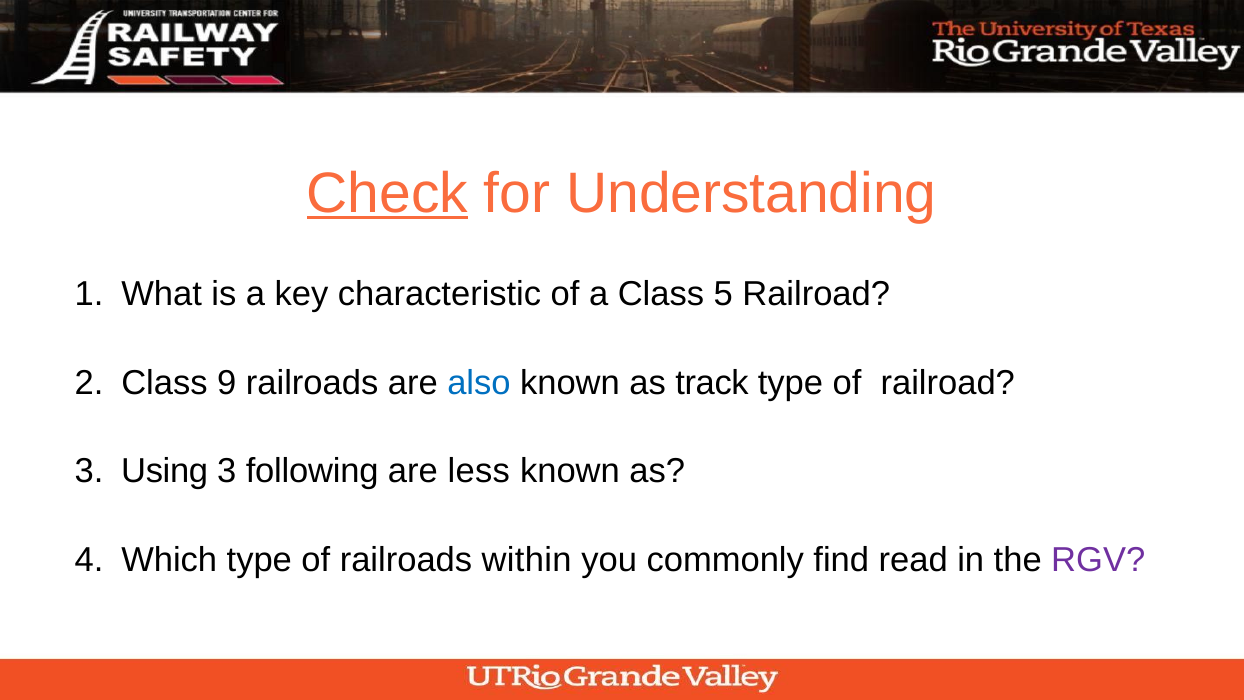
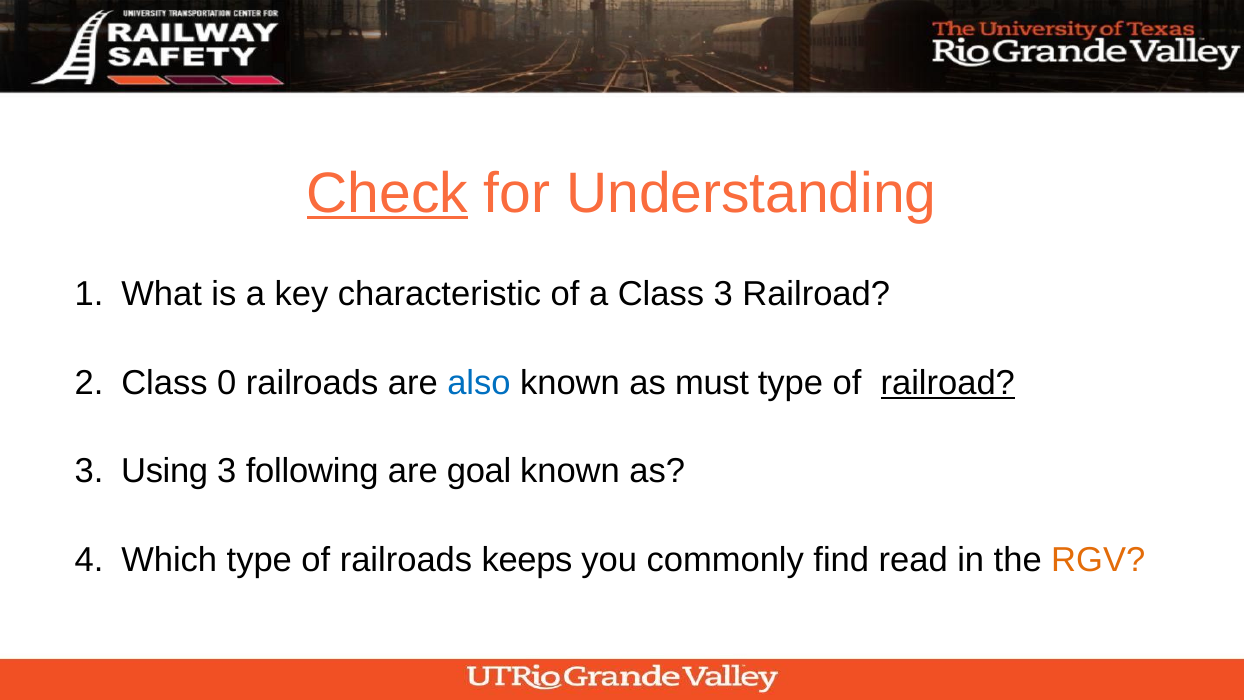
Class 5: 5 -> 3
9: 9 -> 0
track: track -> must
railroad at (948, 383) underline: none -> present
less: less -> goal
within: within -> keeps
RGV colour: purple -> orange
